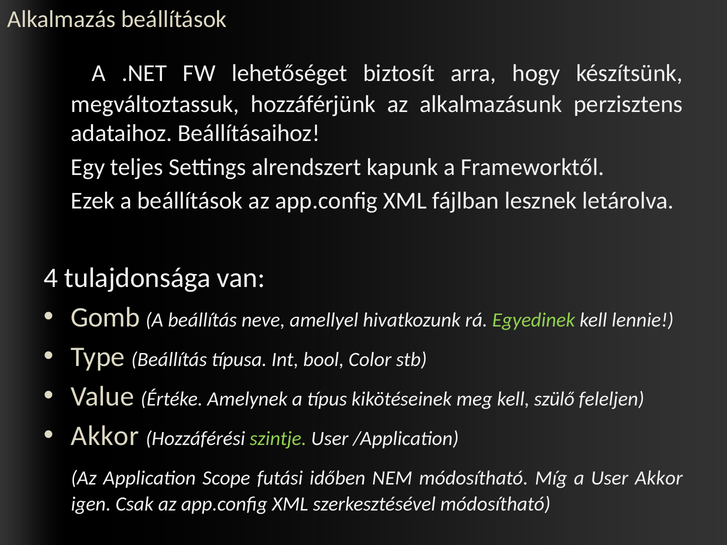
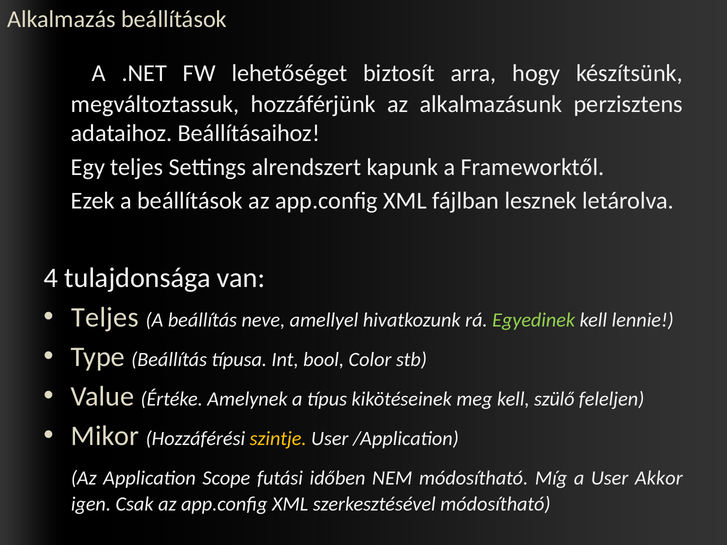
Gomb at (105, 317): Gomb -> Teljes
Akkor at (105, 436): Akkor -> Mikor
szintje colour: light green -> yellow
